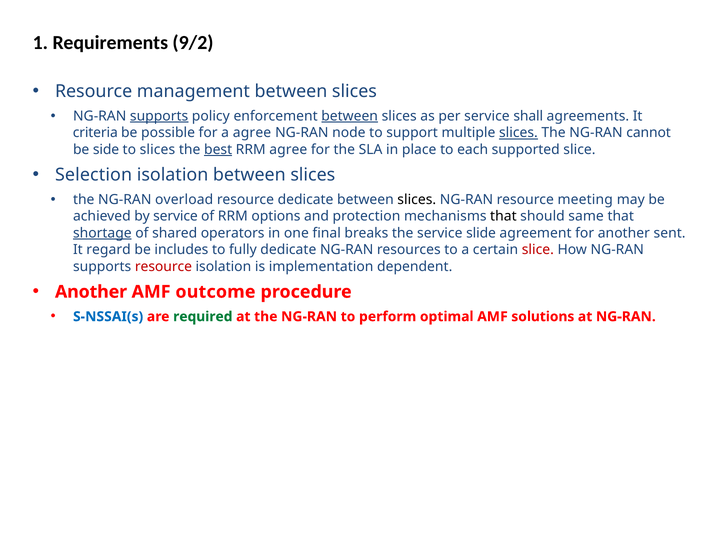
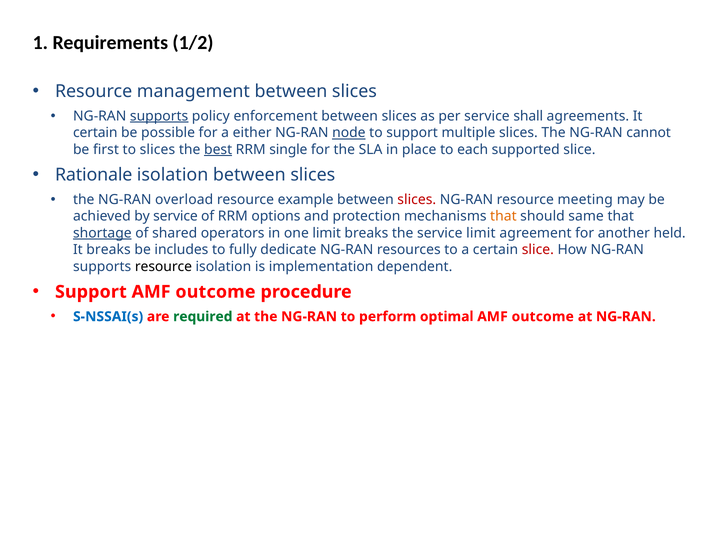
9/2: 9/2 -> 1/2
between at (350, 116) underline: present -> none
criteria at (95, 133): criteria -> certain
a agree: agree -> either
node underline: none -> present
slices at (518, 133) underline: present -> none
side: side -> first
RRM agree: agree -> single
Selection: Selection -> Rationale
resource dedicate: dedicate -> example
slices at (417, 200) colour: black -> red
that at (503, 216) colour: black -> orange
one final: final -> limit
service slide: slide -> limit
sent: sent -> held
It regard: regard -> breaks
resource at (163, 267) colour: red -> black
Another at (91, 292): Another -> Support
optimal AMF solutions: solutions -> outcome
